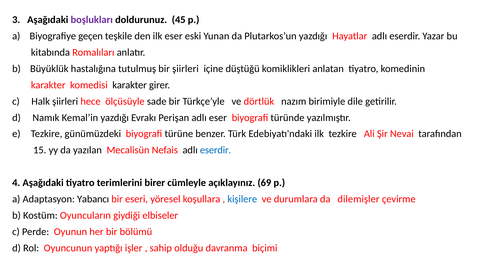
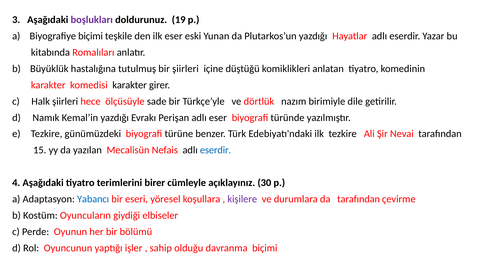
45: 45 -> 19
Biyografiye geçen: geçen -> biçimi
69: 69 -> 30
Yabancı colour: black -> blue
kişilere colour: blue -> purple
da dilemişler: dilemişler -> tarafından
